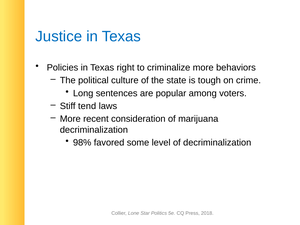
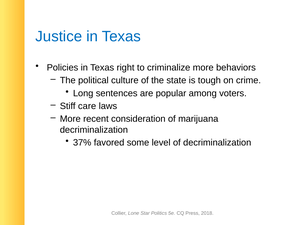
tend: tend -> care
98%: 98% -> 37%
